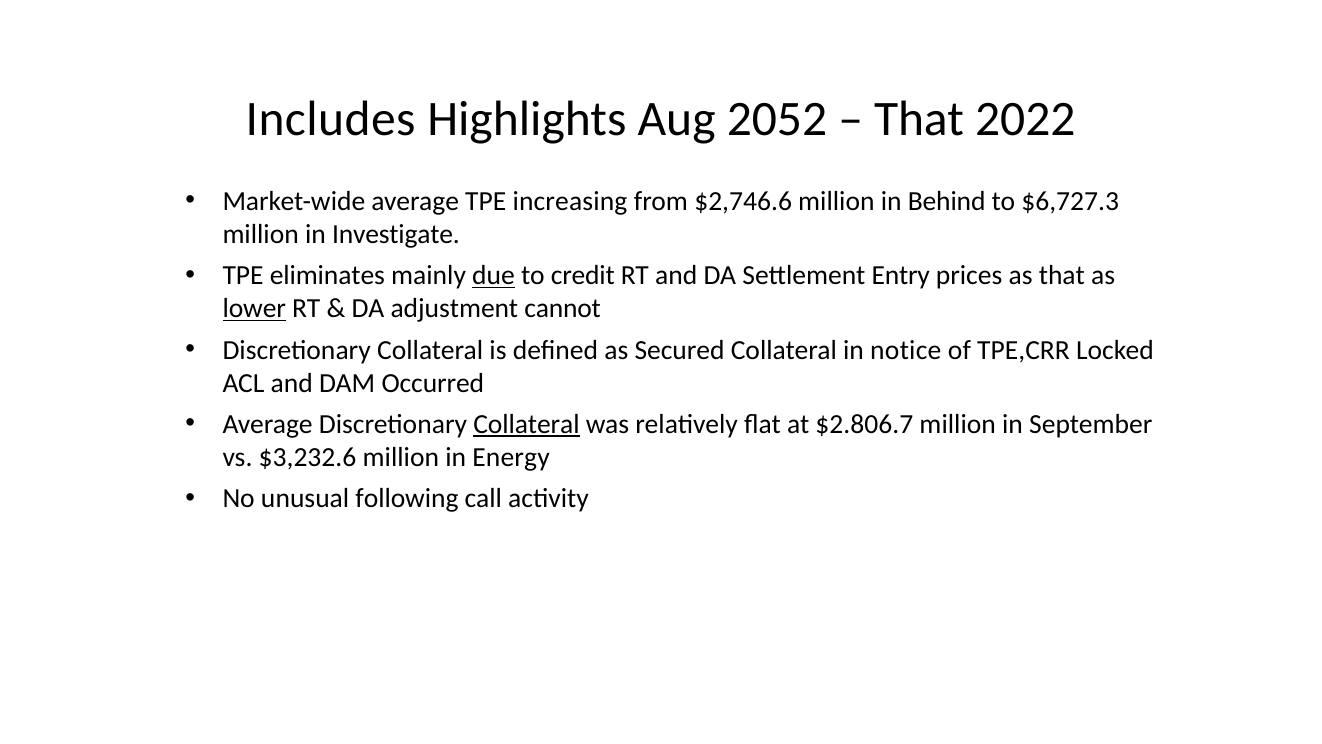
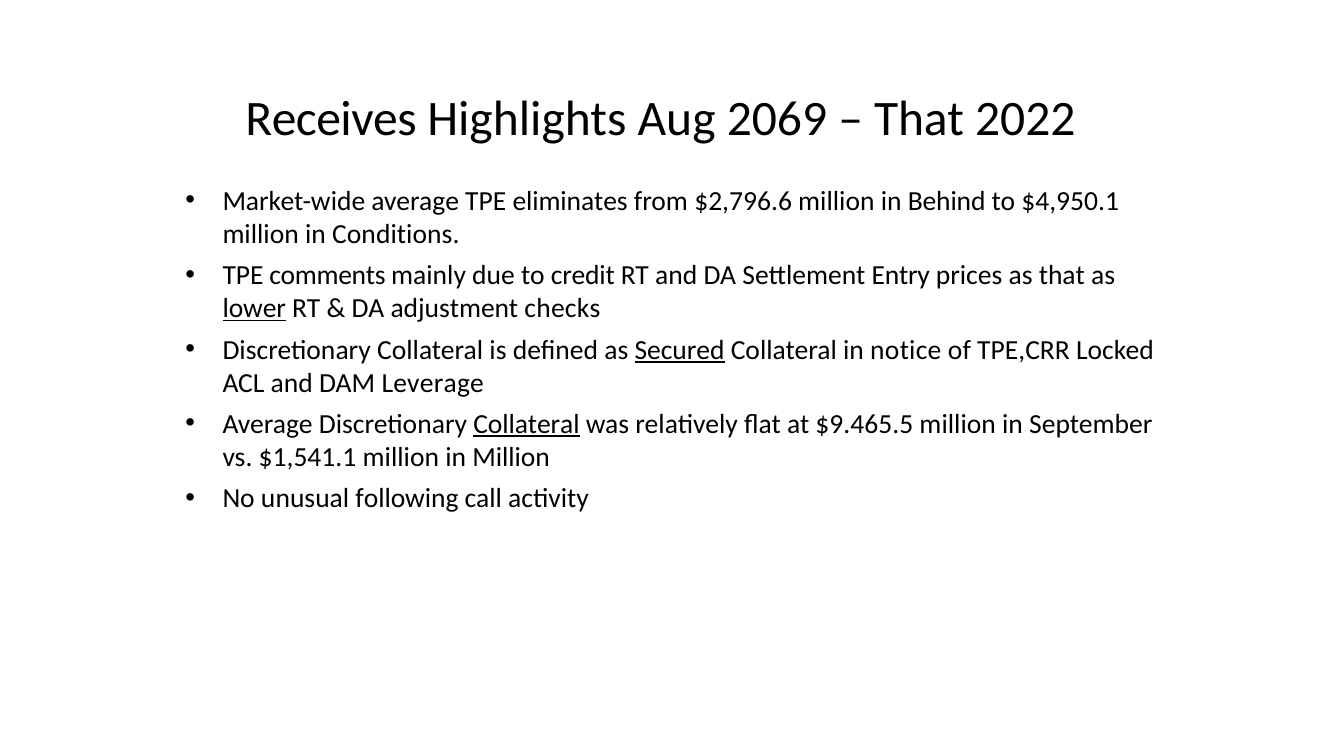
Includes: Includes -> Receives
2052: 2052 -> 2069
increasing: increasing -> eliminates
$2,746.6: $2,746.6 -> $2,796.6
$6,727.3: $6,727.3 -> $4,950.1
Investigate: Investigate -> Conditions
eliminates: eliminates -> comments
due underline: present -> none
cannot: cannot -> checks
Secured underline: none -> present
Occurred: Occurred -> Leverage
$2.806.7: $2.806.7 -> $9.465.5
$3,232.6: $3,232.6 -> $1,541.1
in Energy: Energy -> Million
